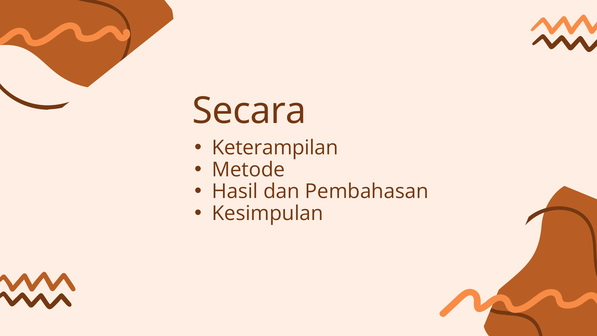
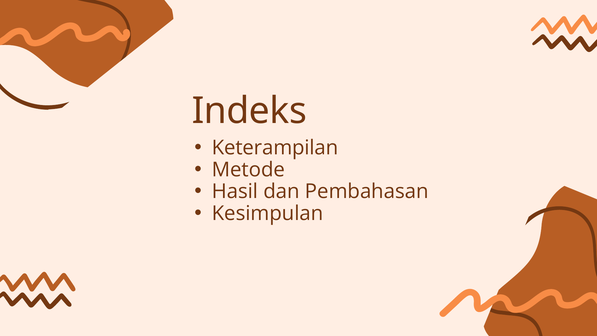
Secara: Secara -> Indeks
